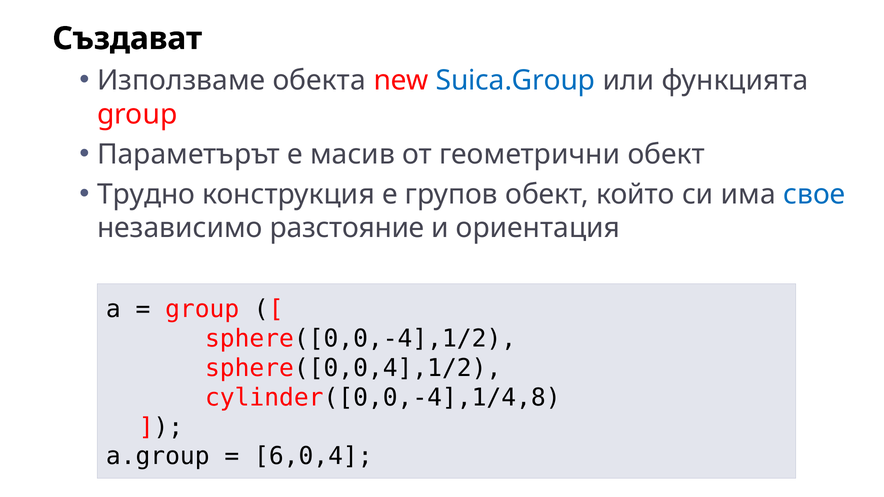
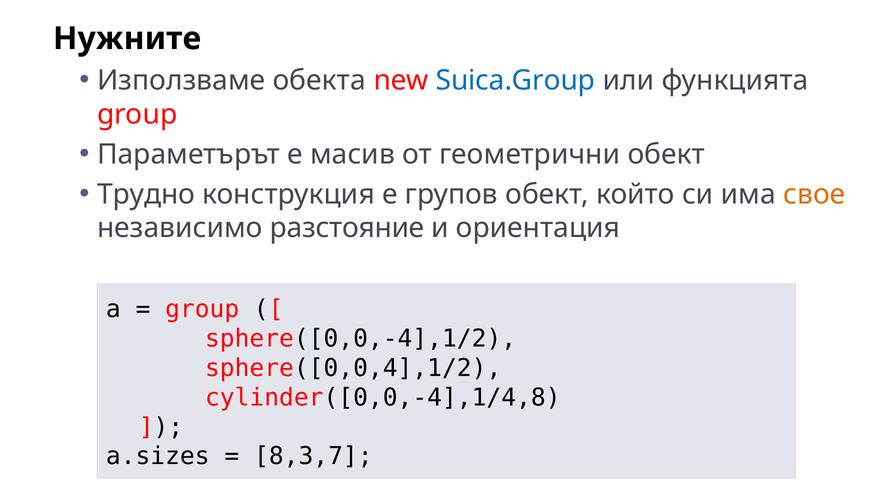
Създават: Създават -> Нужните
свое colour: blue -> orange
a.group: a.group -> a.sizes
6,0,4: 6,0,4 -> 8,3,7
